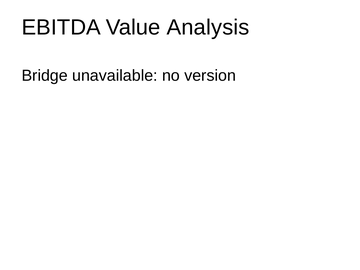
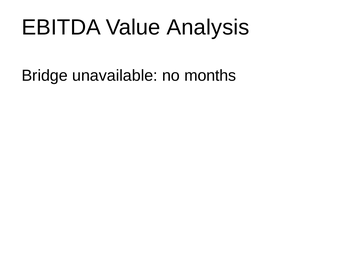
version: version -> months
